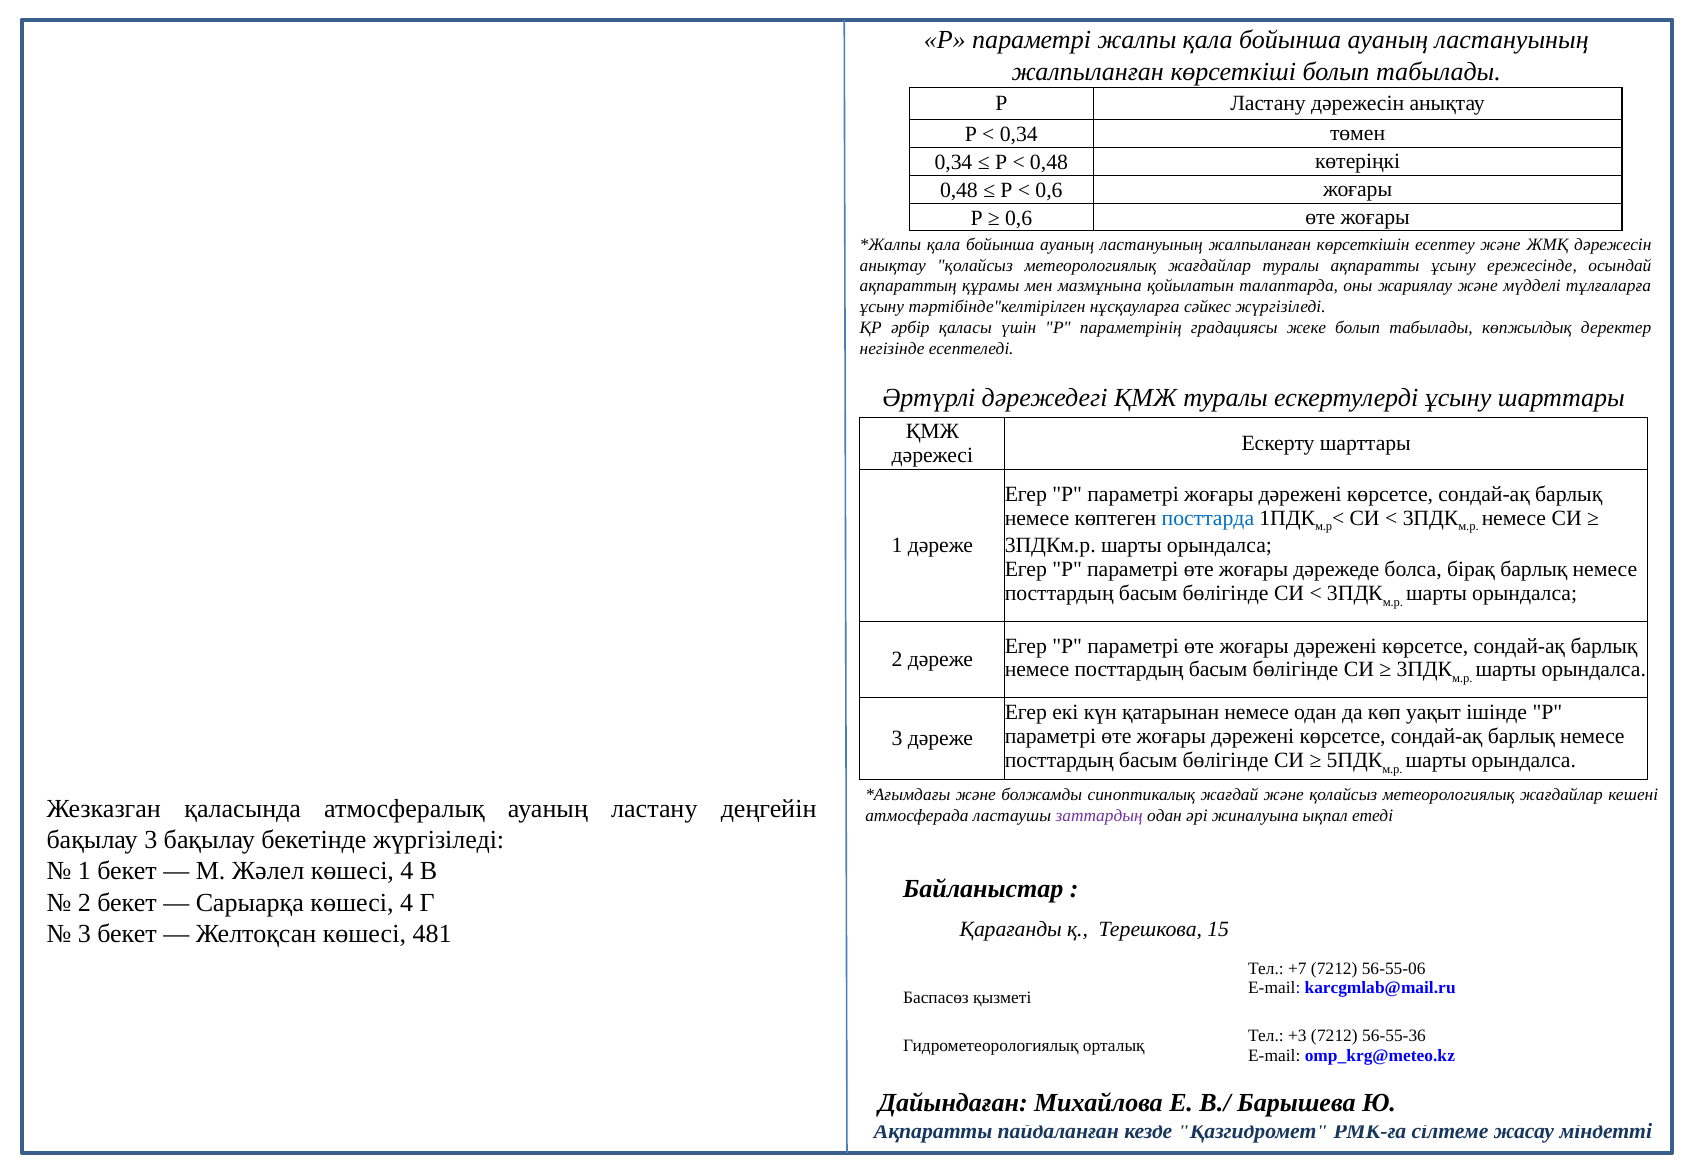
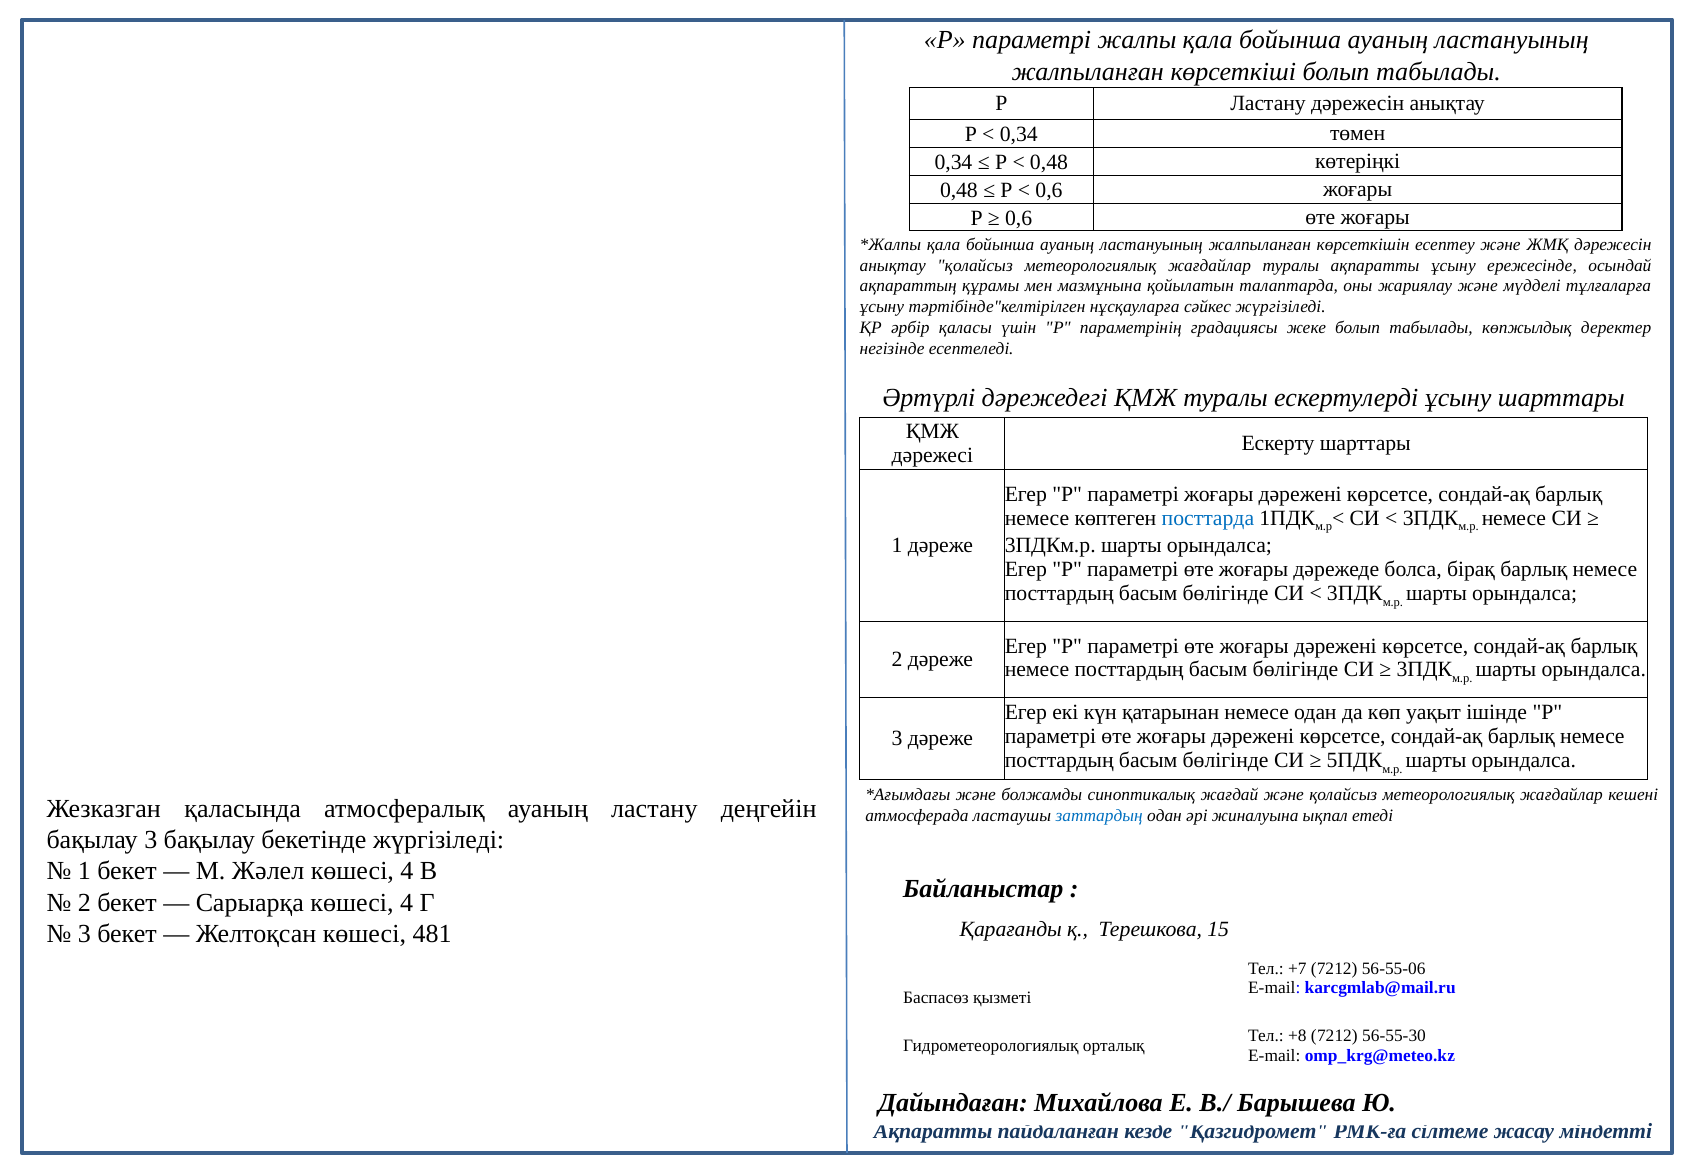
заттардың colour: purple -> blue
+3: +3 -> +8
56-55-36: 56-55-36 -> 56-55-30
